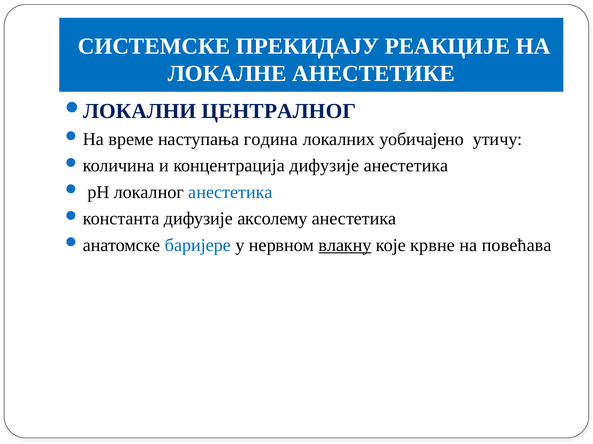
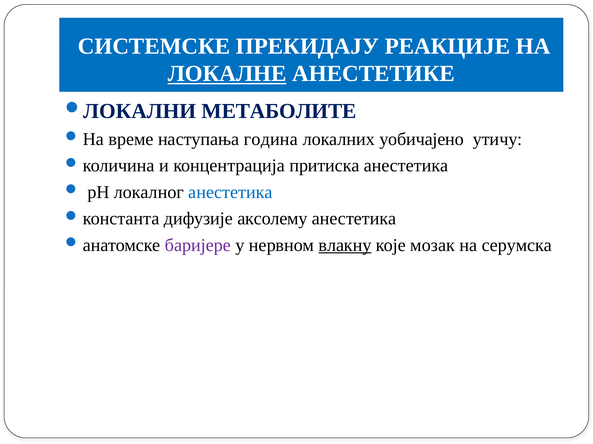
ЛОКАЛНЕ underline: none -> present
ЦЕНТРАЛНОГ: ЦЕНТРАЛНОГ -> МЕТАБОЛИТЕ
концентрација дифузије: дифузије -> притиска
баријере colour: blue -> purple
крвне: крвне -> мозак
повећава: повећава -> серумска
